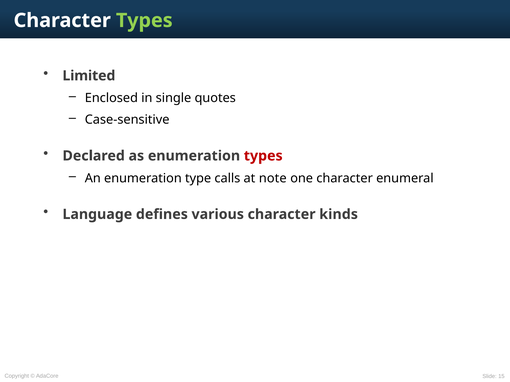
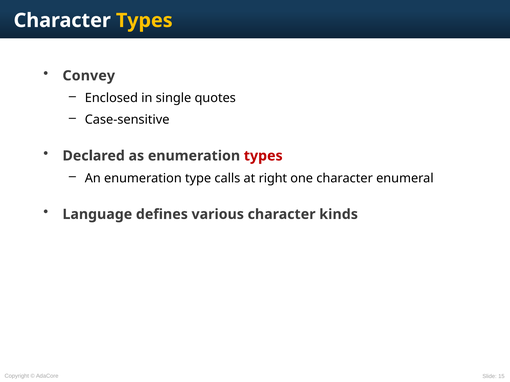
Types at (144, 20) colour: light green -> yellow
Limited: Limited -> Convey
note: note -> right
